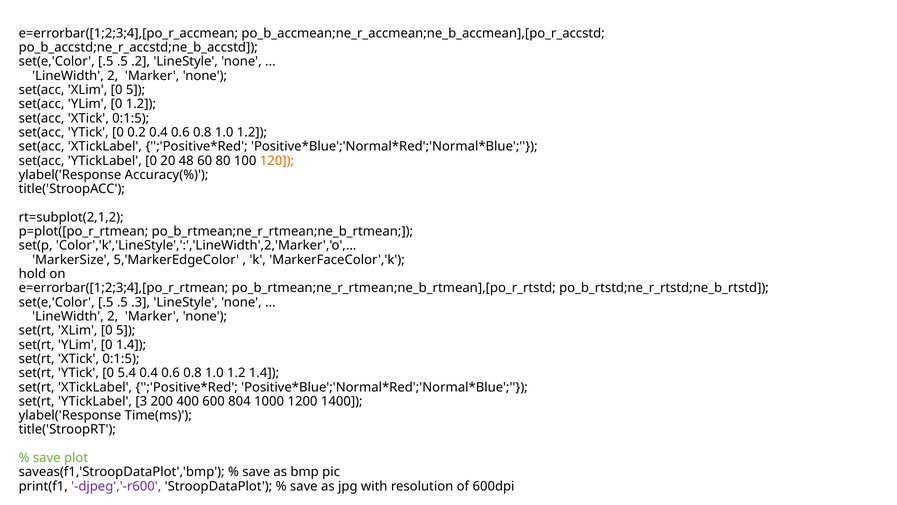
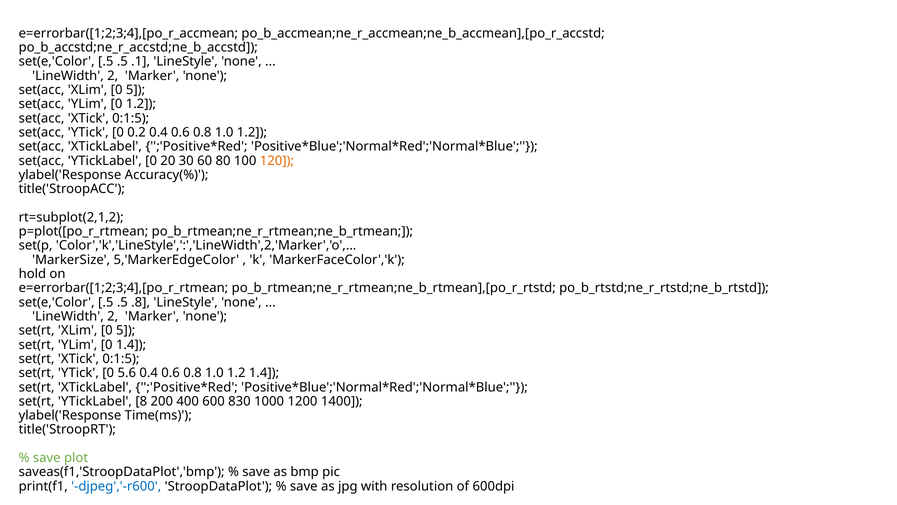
.2: .2 -> .1
48: 48 -> 30
.3: .3 -> .8
5.4: 5.4 -> 5.6
3: 3 -> 8
804: 804 -> 830
djpeg','-r600 colour: purple -> blue
